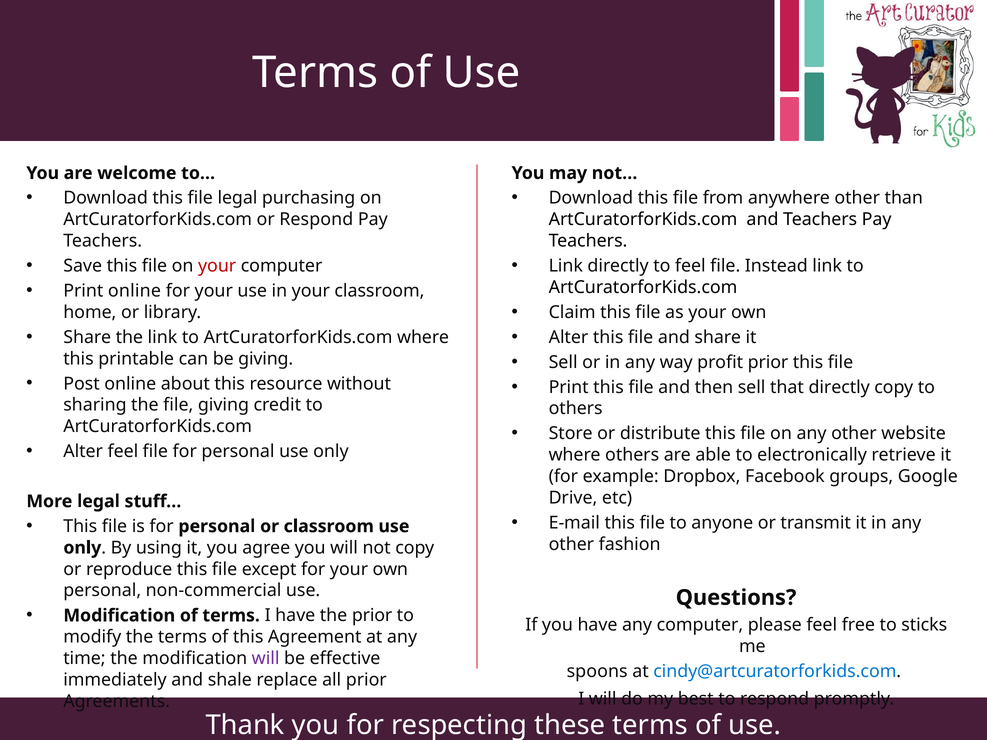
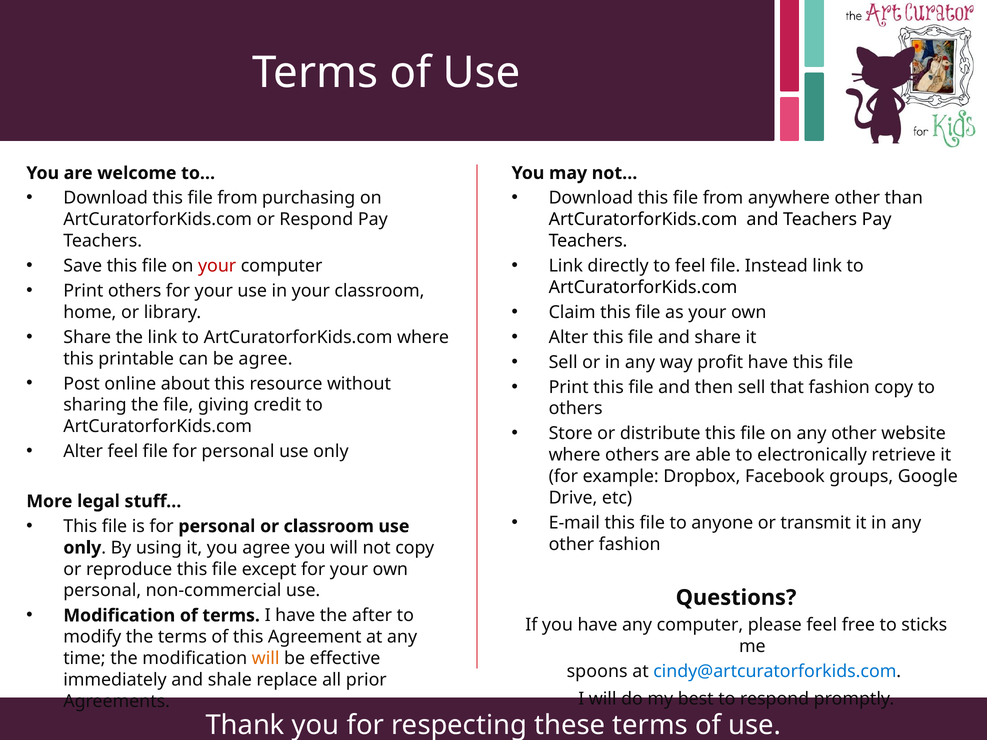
legal at (237, 198): legal -> from
Print online: online -> others
profit prior: prior -> have
be giving: giving -> agree
that directly: directly -> fashion
the prior: prior -> after
will at (266, 659) colour: purple -> orange
